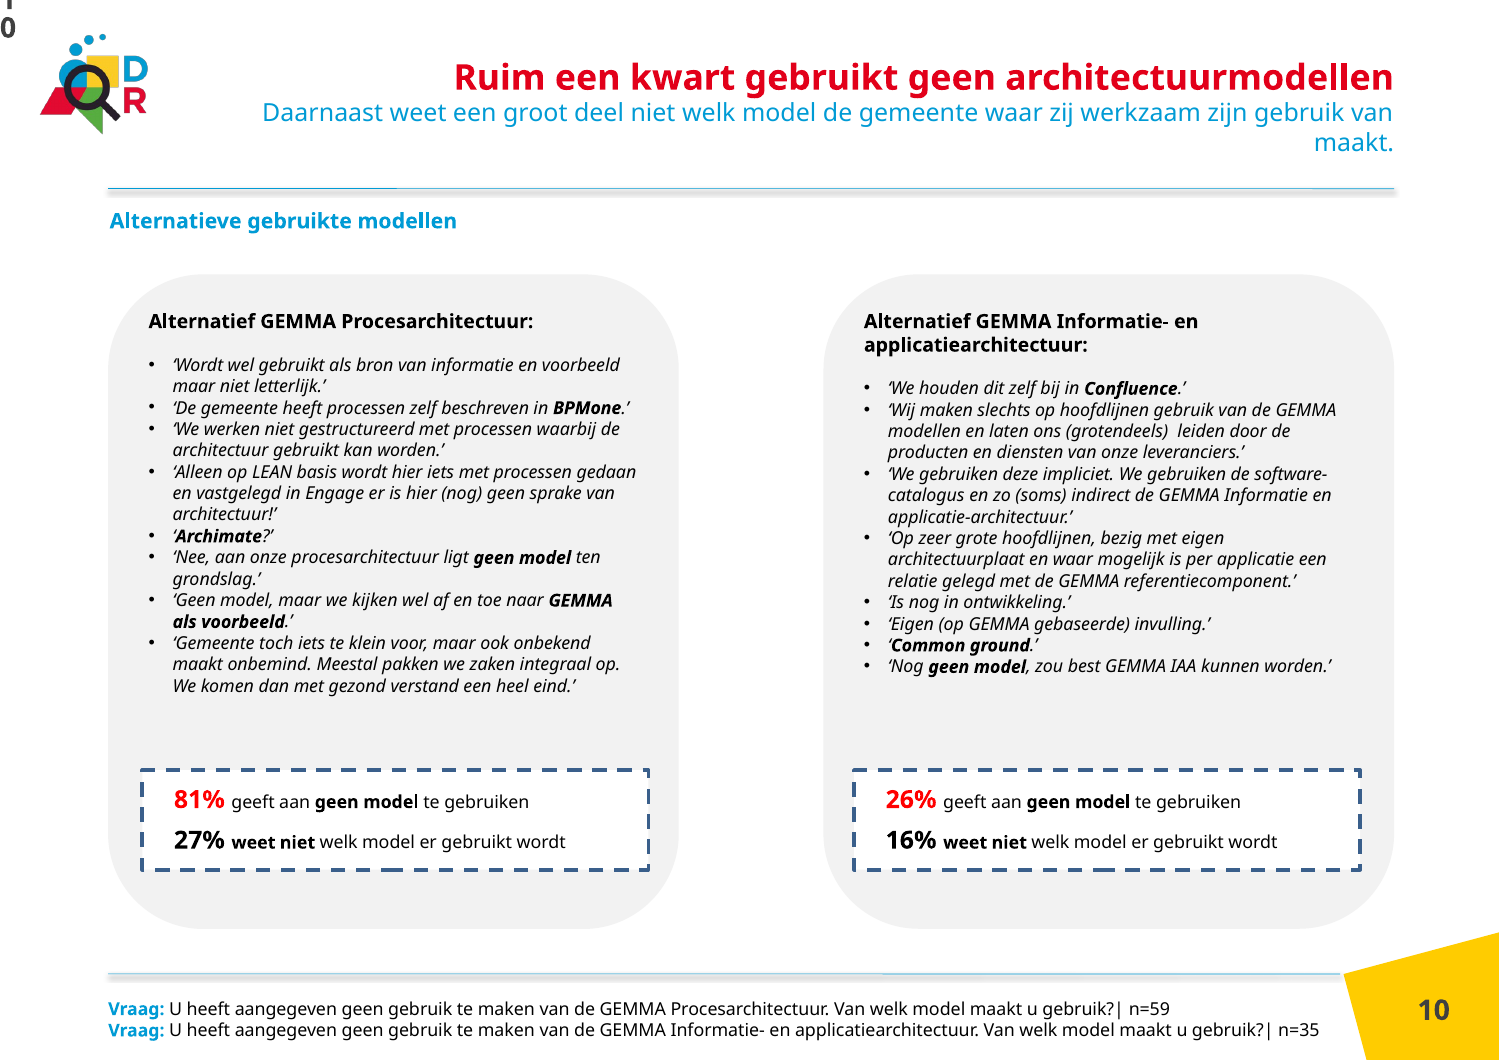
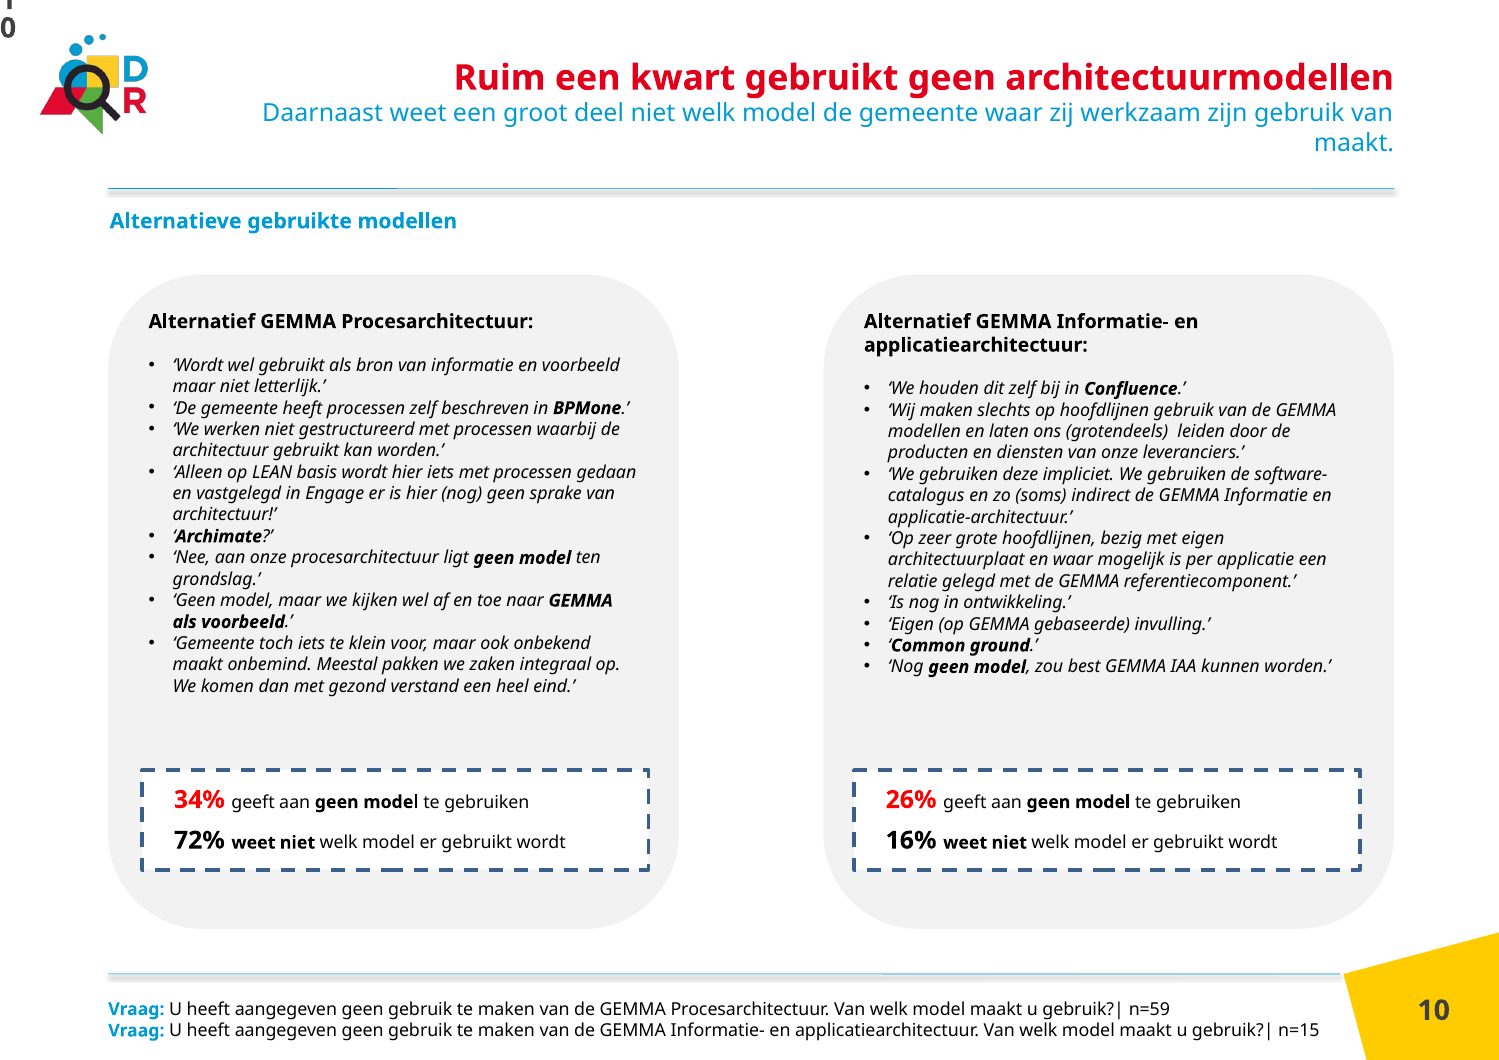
81%: 81% -> 34%
27%: 27% -> 72%
n=35: n=35 -> n=15
